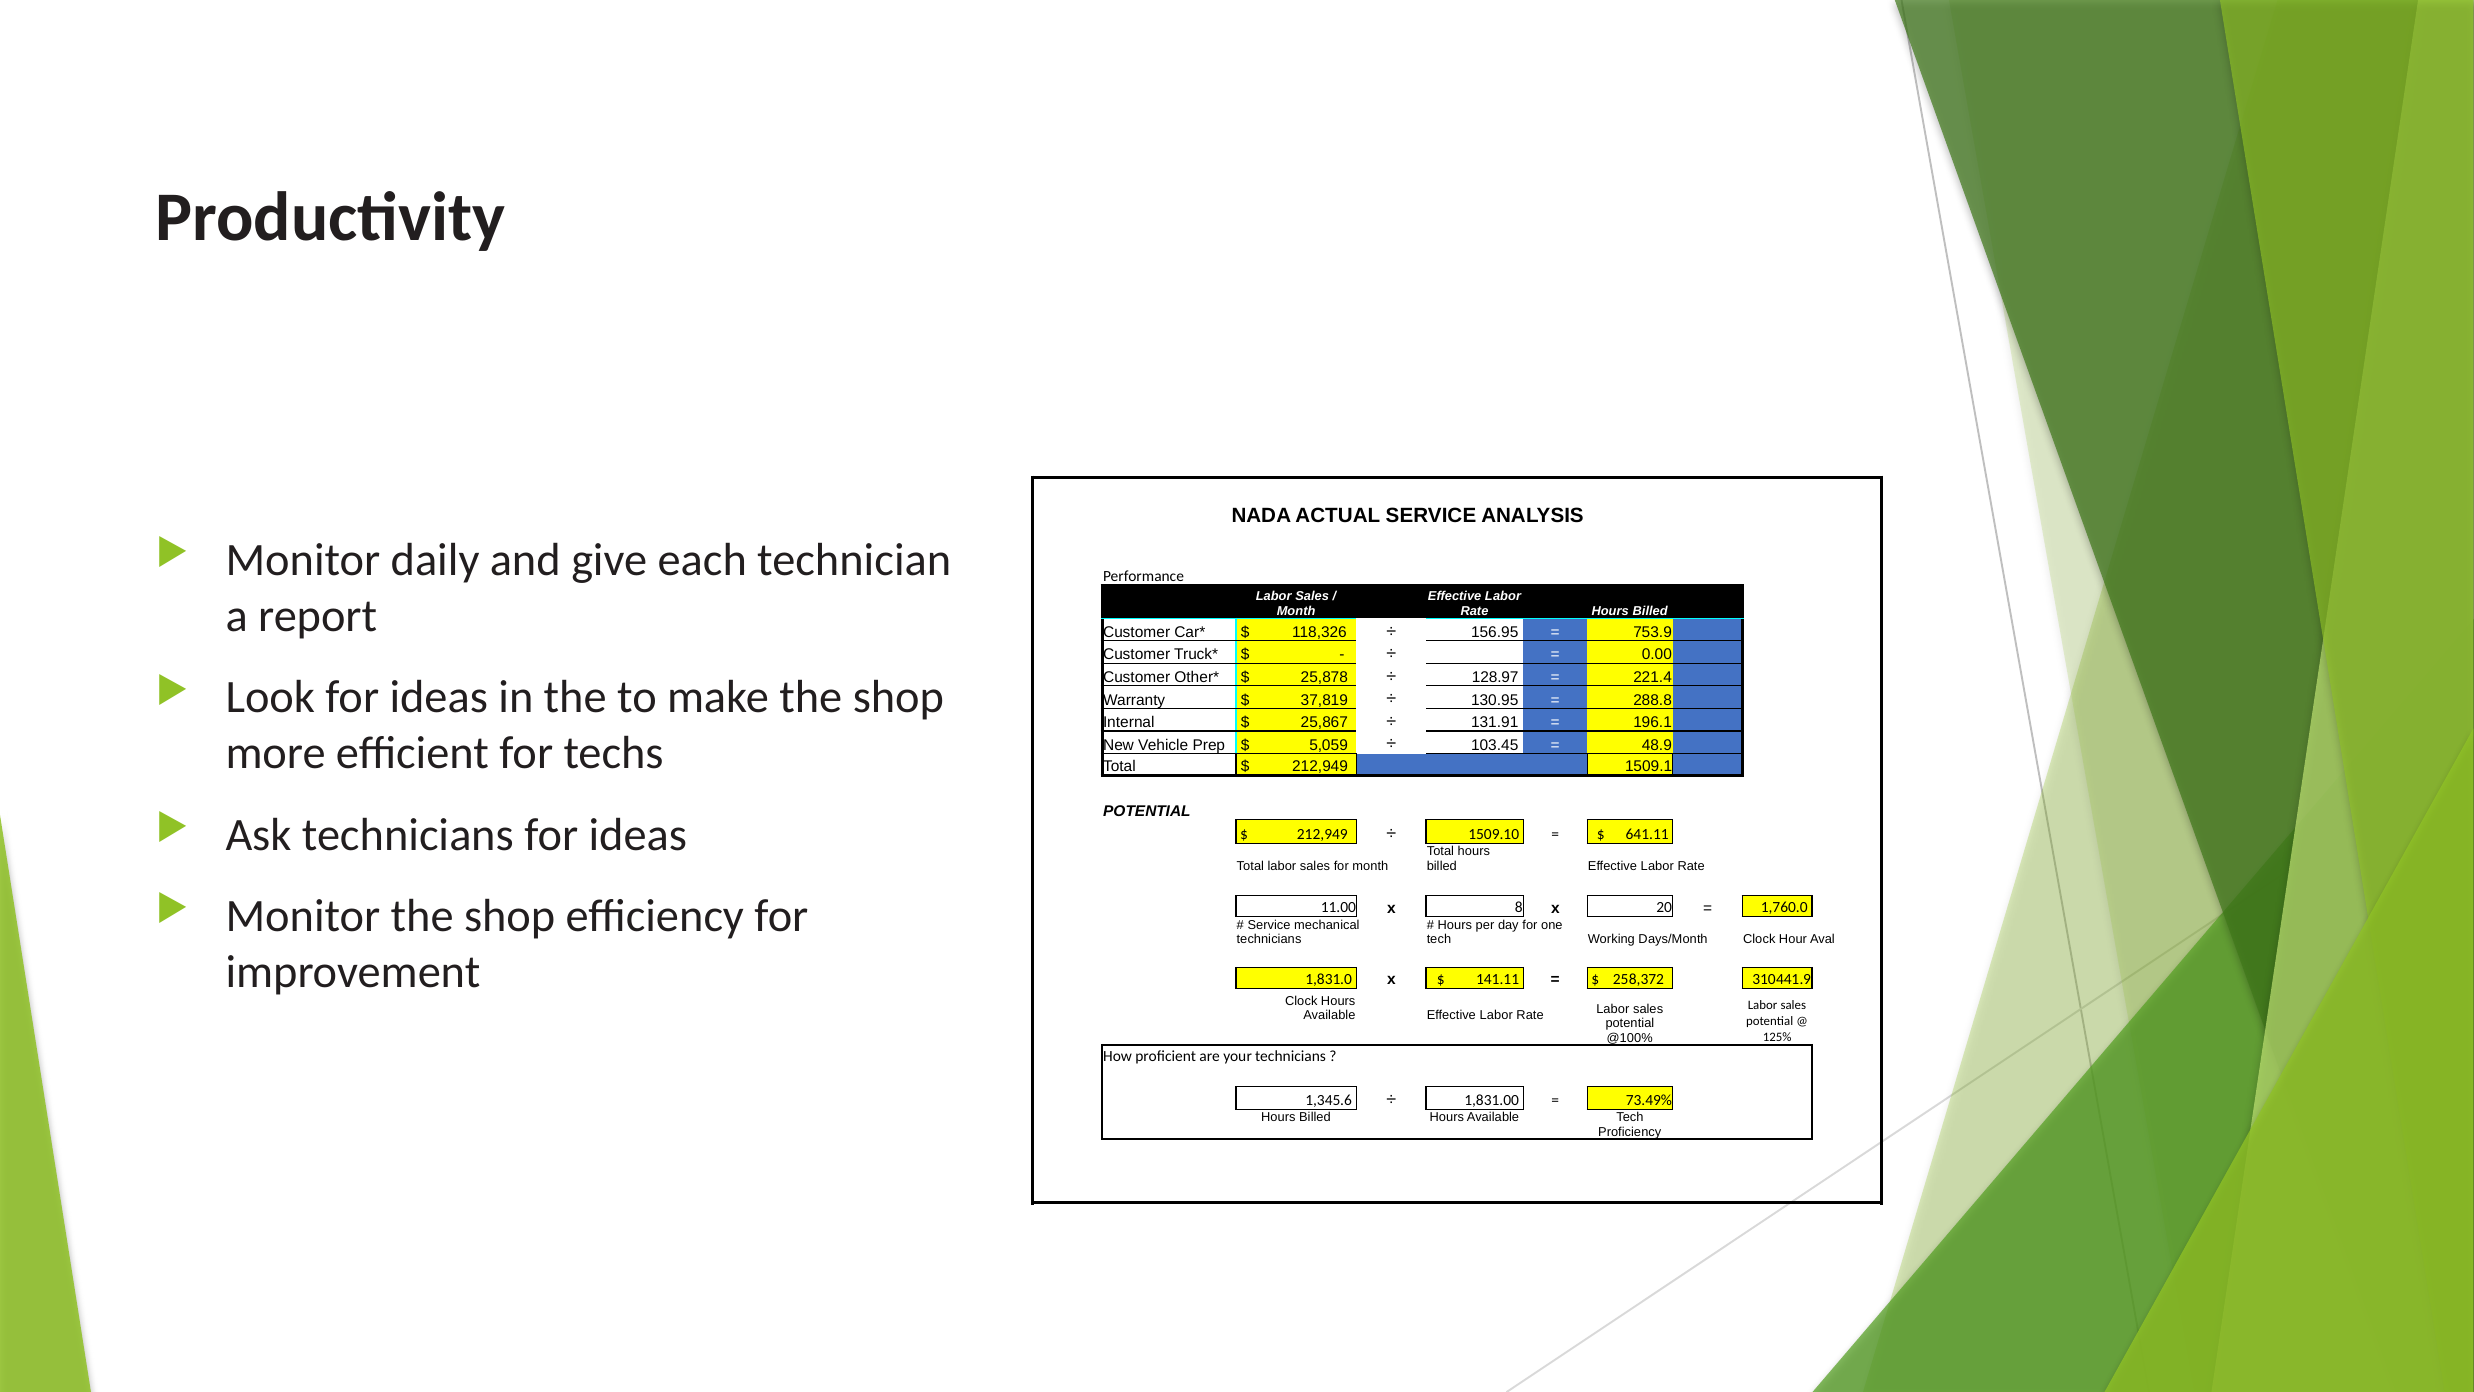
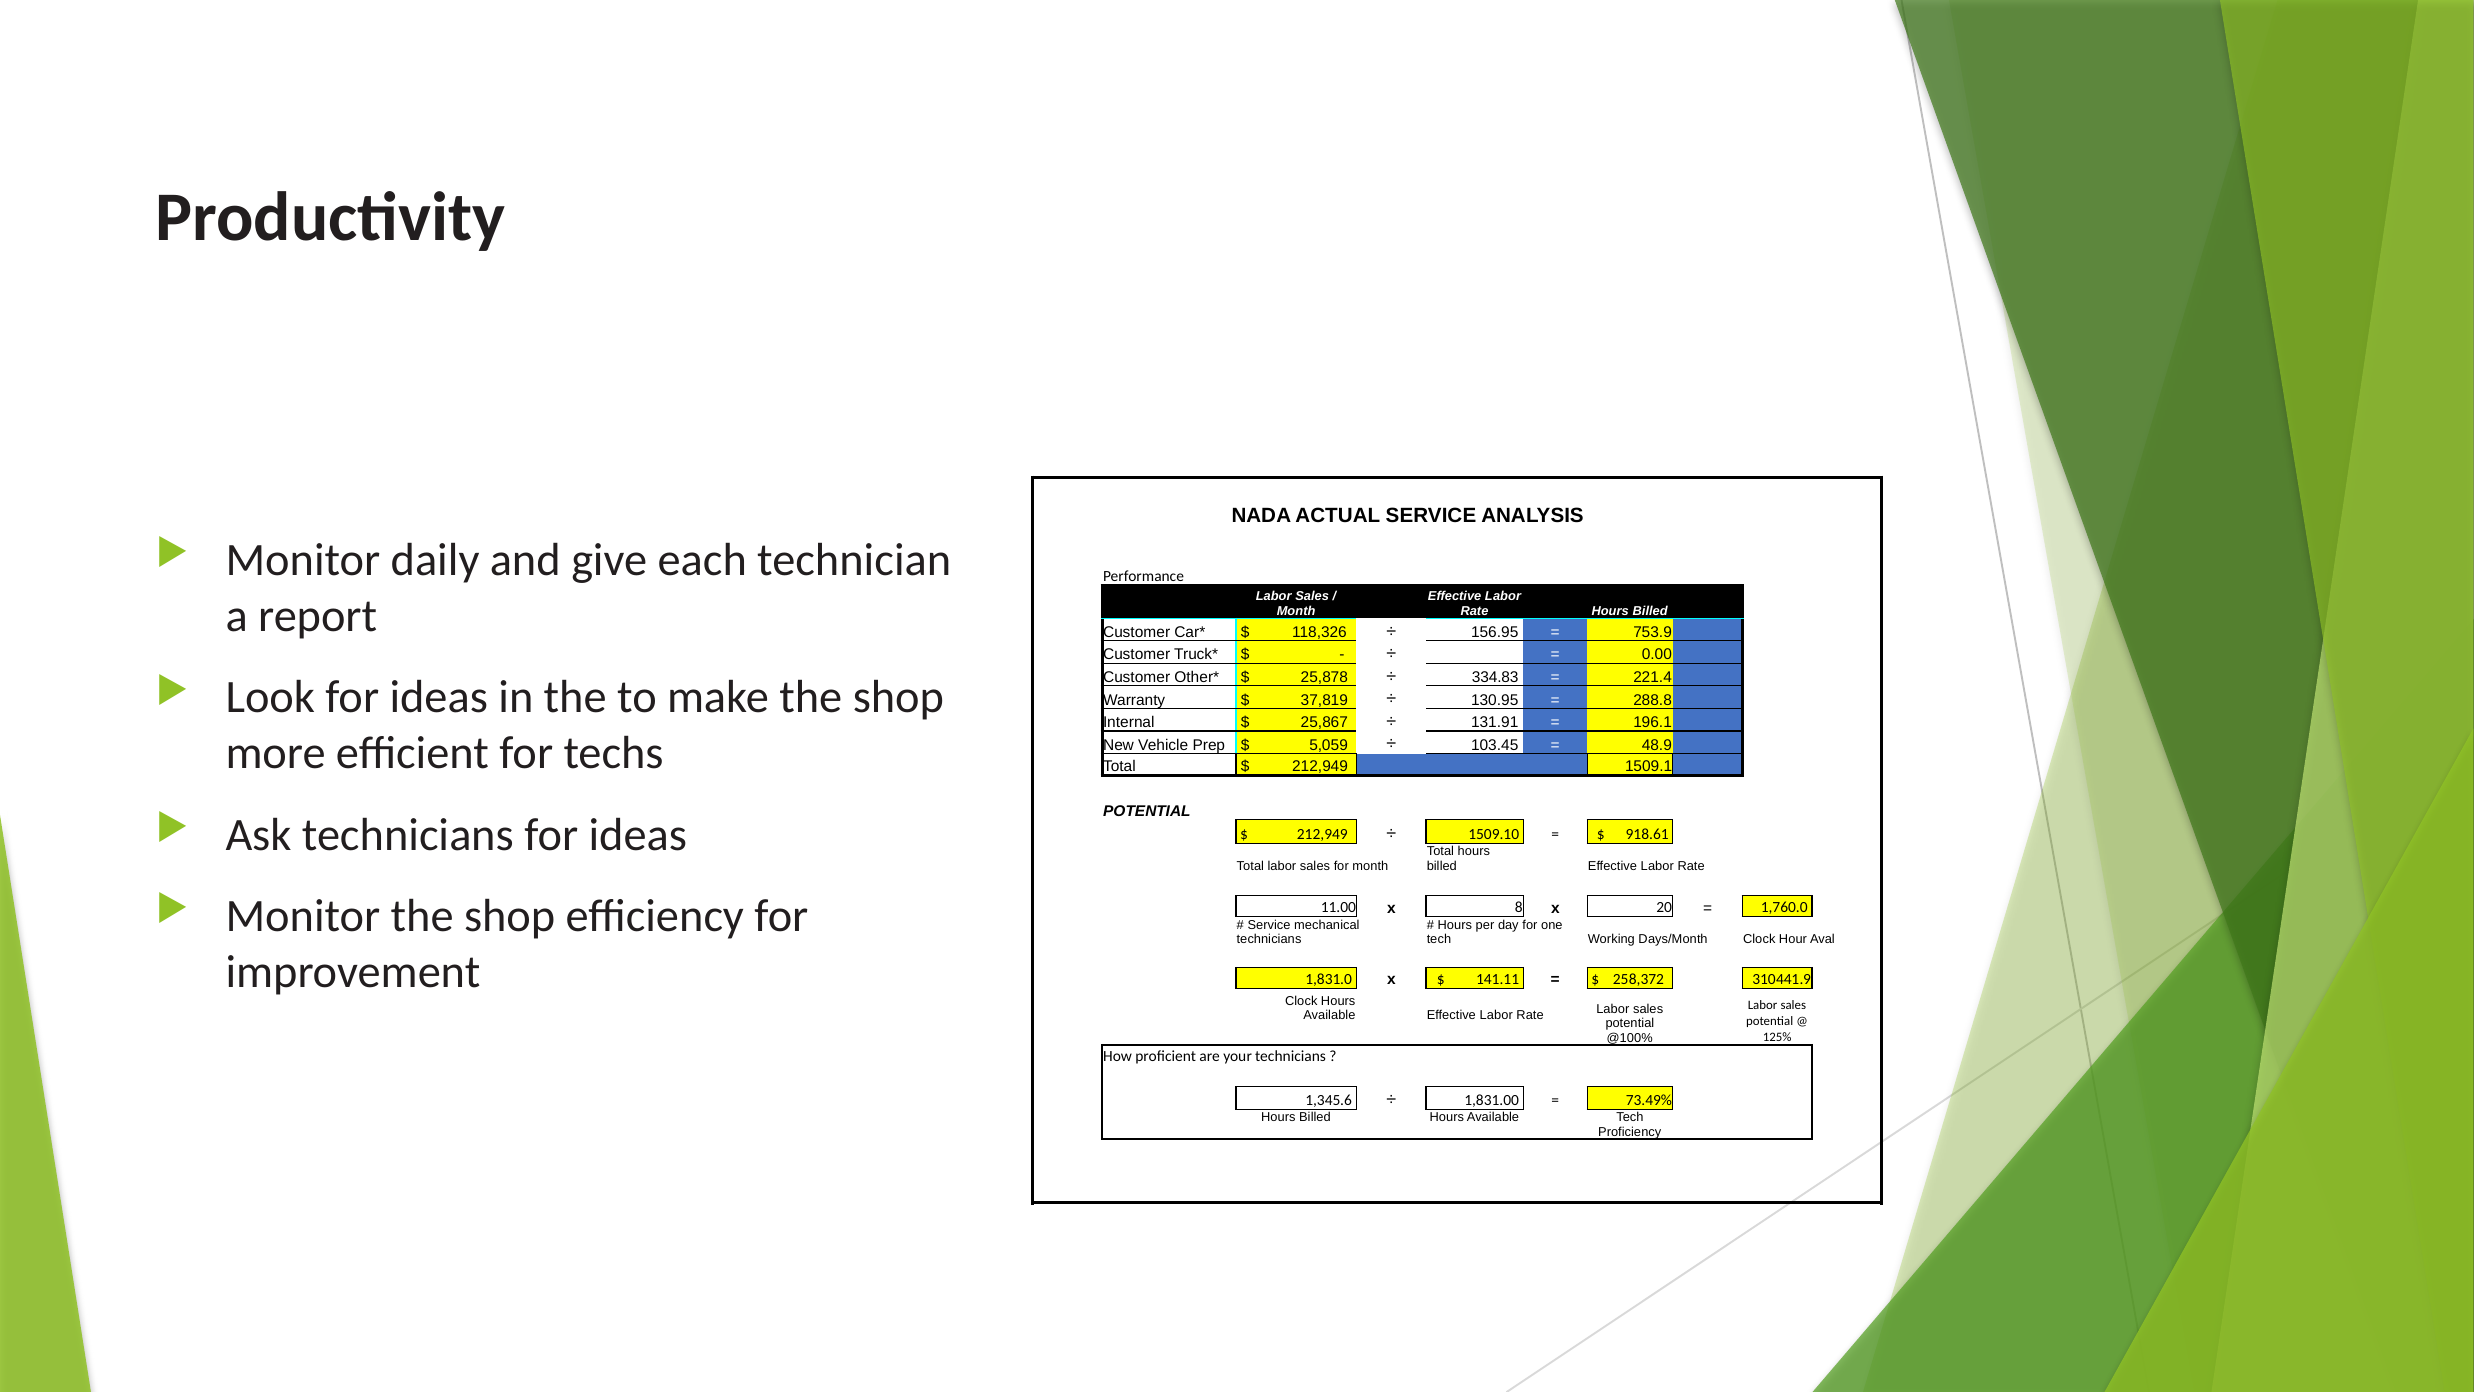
128.97: 128.97 -> 334.83
641.11: 641.11 -> 918.61
